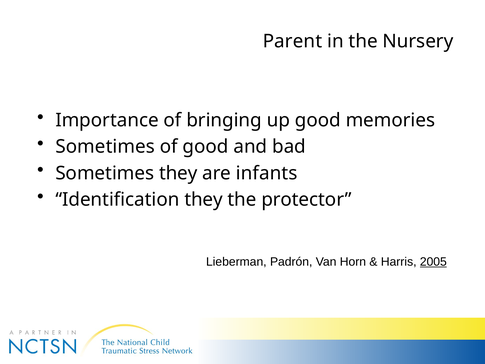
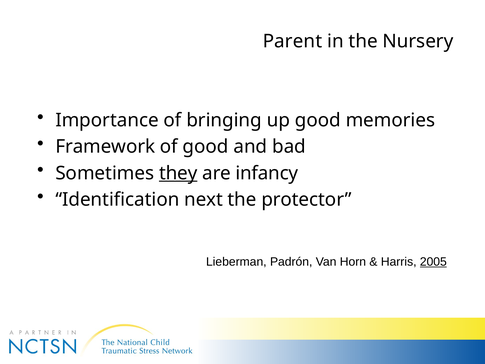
Sometimes at (105, 147): Sometimes -> Framework
they at (178, 173) underline: none -> present
infants: infants -> infancy
Identification they: they -> next
